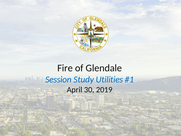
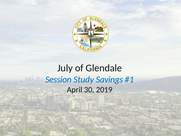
Fire: Fire -> July
Utilities: Utilities -> Savings
